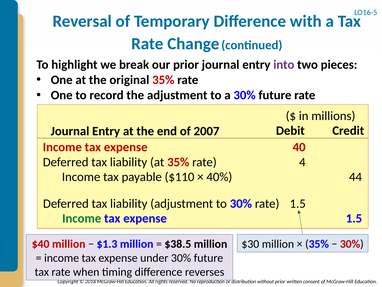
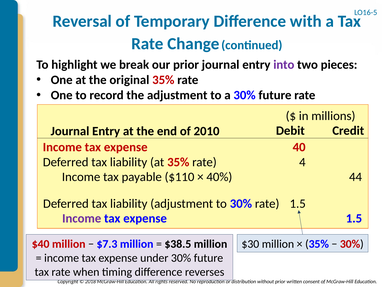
2007: 2007 -> 2010
Income at (82, 218) colour: green -> purple
$1.3: $1.3 -> $7.3
